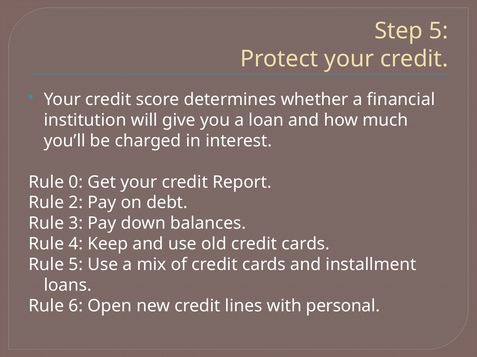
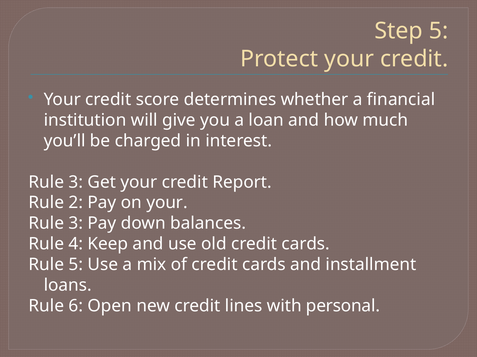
0 at (76, 182): 0 -> 3
on debt: debt -> your
